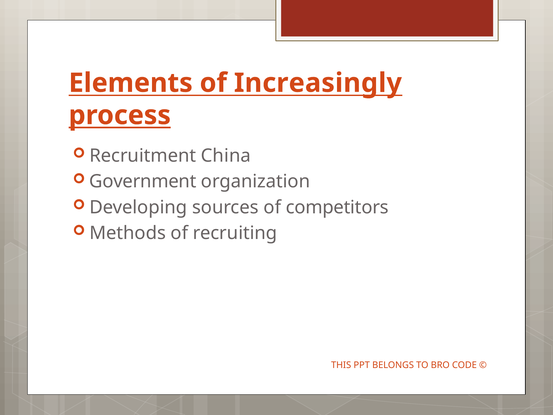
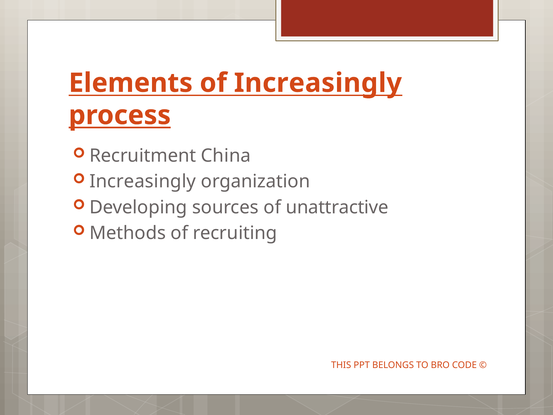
Government at (143, 181): Government -> Increasingly
competitors: competitors -> unattractive
